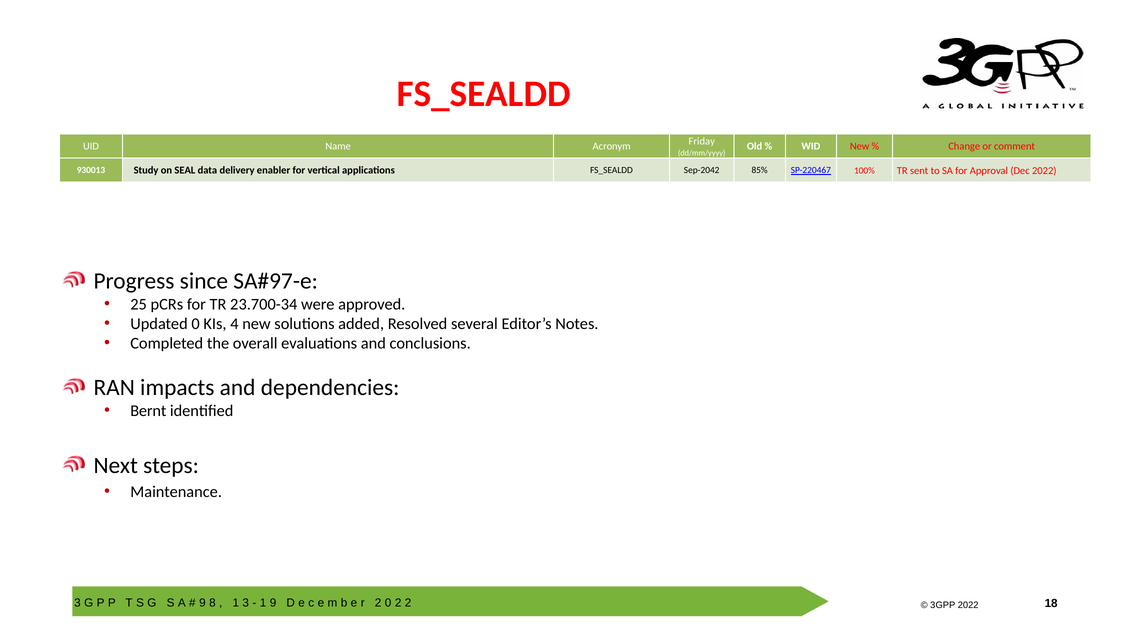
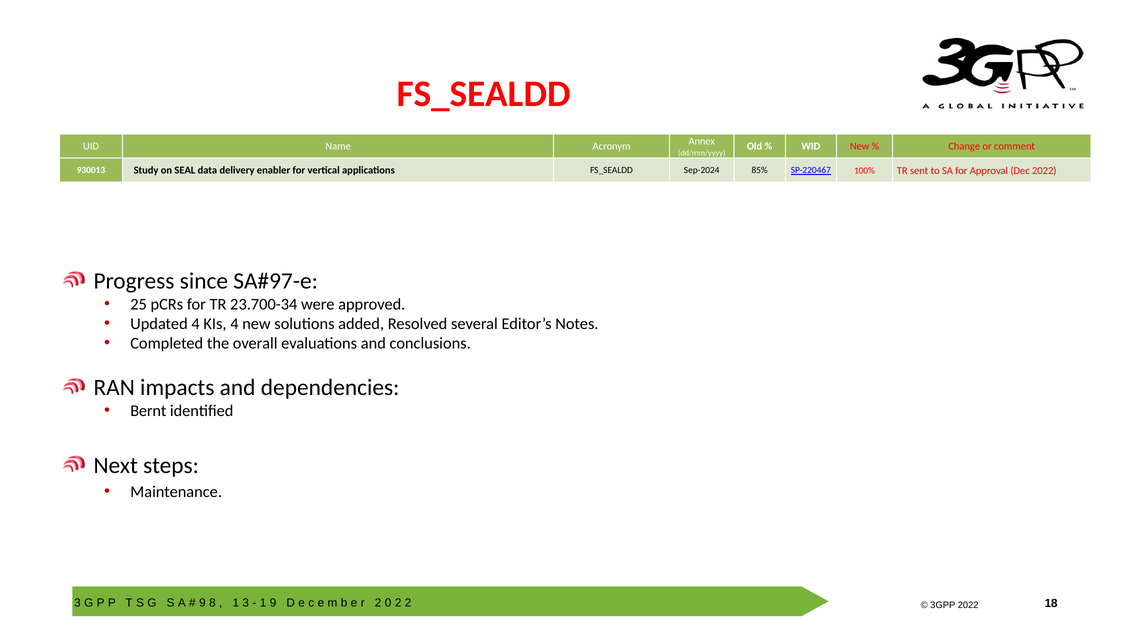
Friday: Friday -> Annex
Sep-2042: Sep-2042 -> Sep-2024
Updated 0: 0 -> 4
